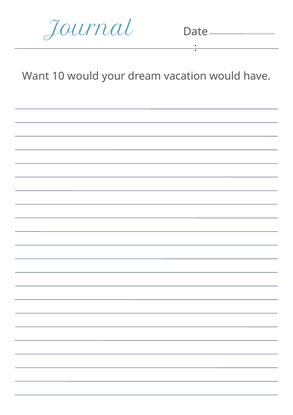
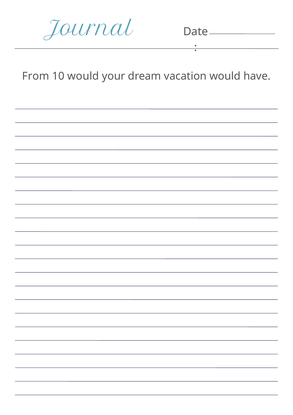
Want: Want -> From
